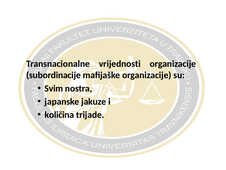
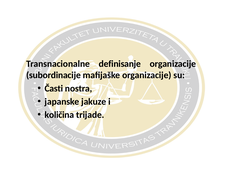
vrijednosti: vrijednosti -> definisanje
Svim: Svim -> Časti
